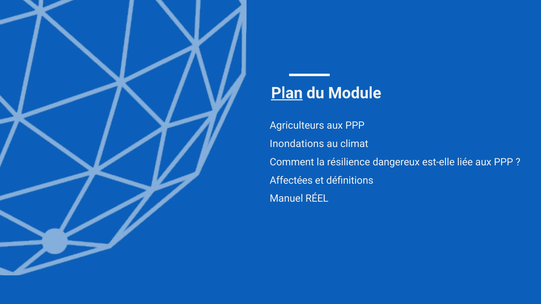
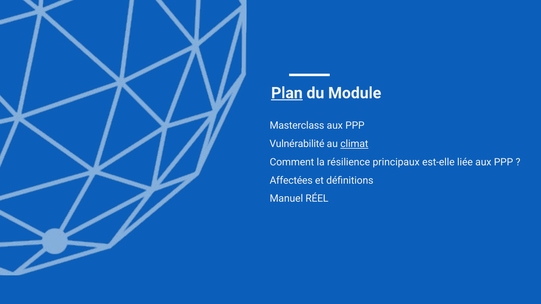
Agriculteurs: Agriculteurs -> Masterclass
Inondations: Inondations -> Vulnérabilité
climat underline: none -> present
dangereux: dangereux -> principaux
